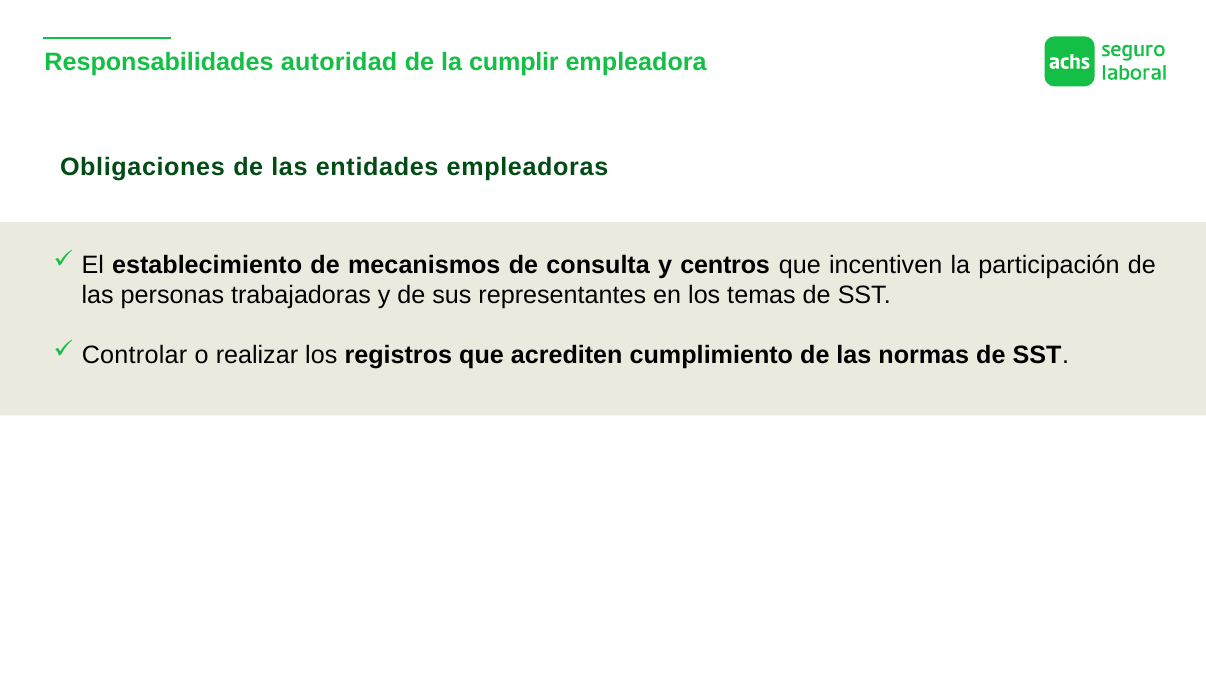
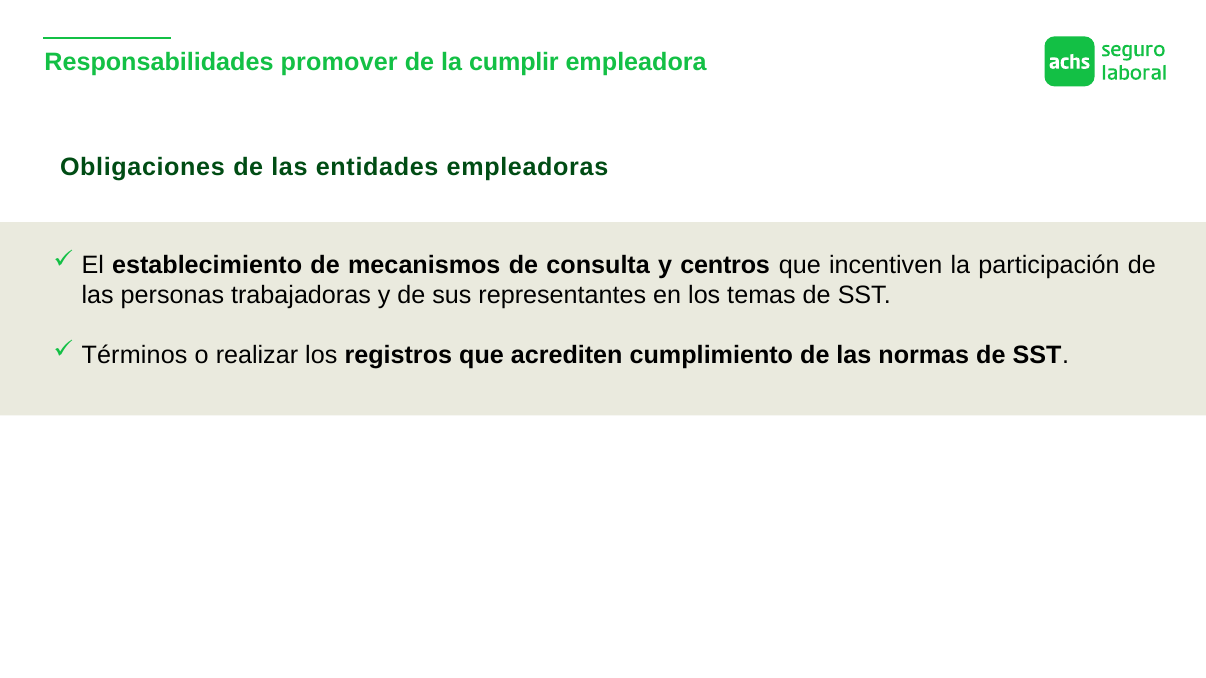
autoridad: autoridad -> promover
Controlar: Controlar -> Términos
